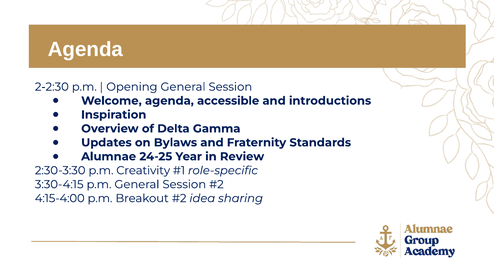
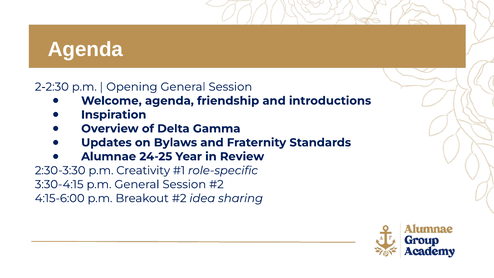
accessible: accessible -> friendship
4:15-4:00: 4:15-4:00 -> 4:15-6:00
